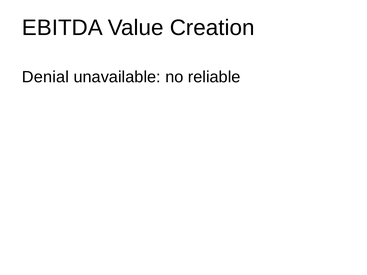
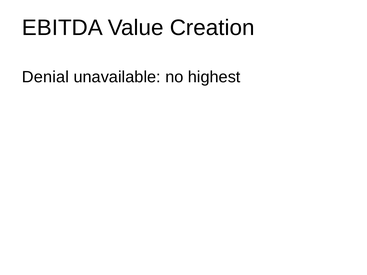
reliable: reliable -> highest
